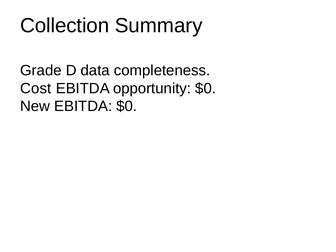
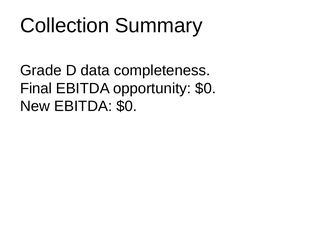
Cost: Cost -> Final
